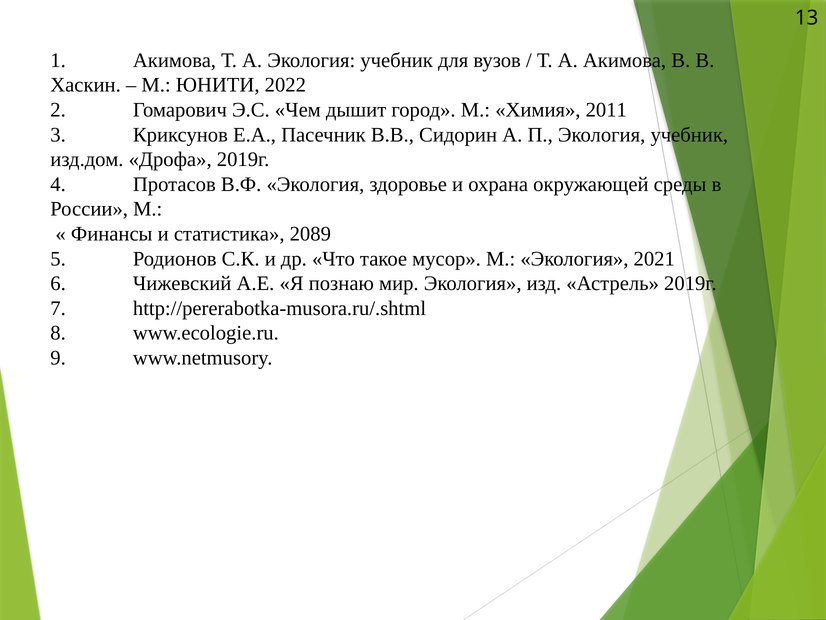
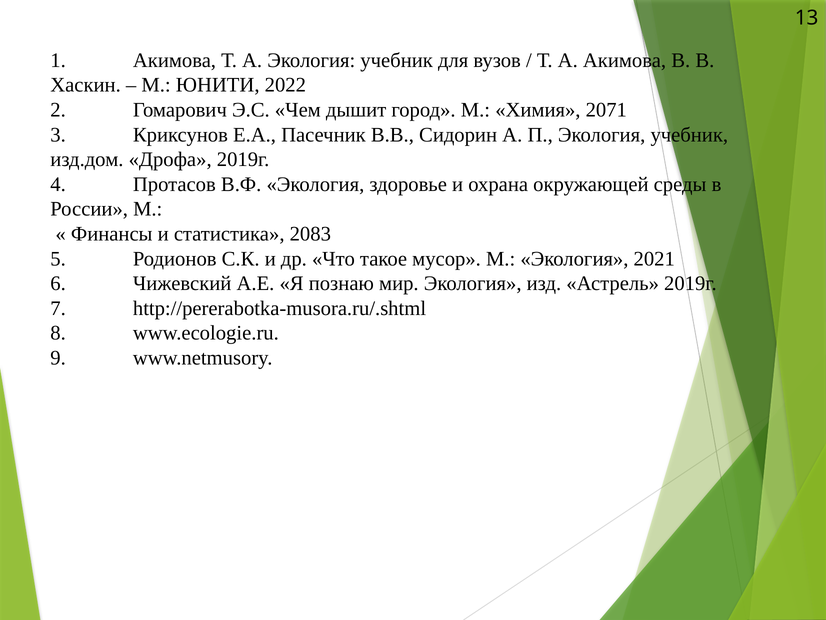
2011: 2011 -> 2071
2089: 2089 -> 2083
